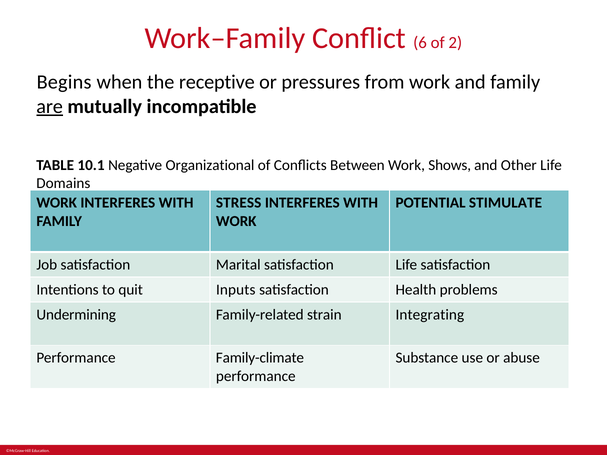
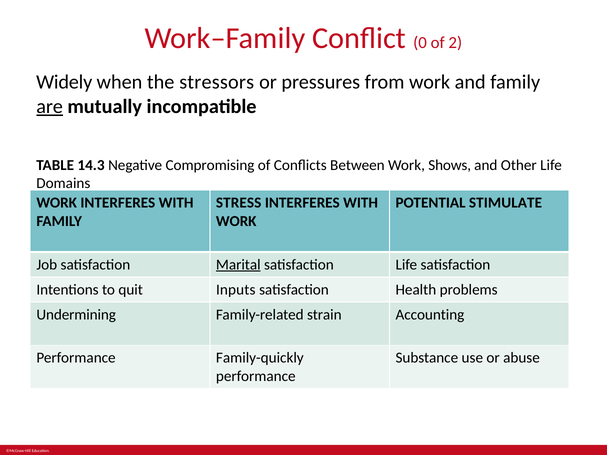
6: 6 -> 0
Begins: Begins -> Widely
receptive: receptive -> stressors
10.1: 10.1 -> 14.3
Organizational: Organizational -> Compromising
Marital underline: none -> present
Integrating: Integrating -> Accounting
Family-climate: Family-climate -> Family-quickly
